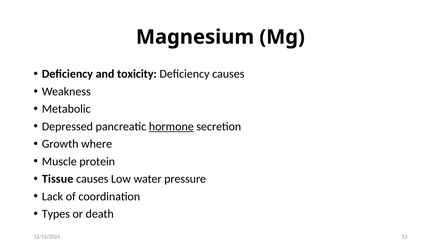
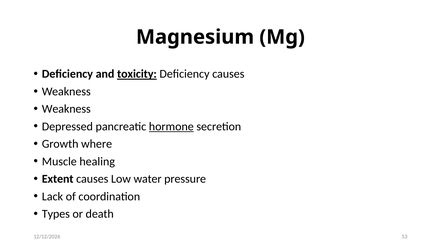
toxicity underline: none -> present
Metabolic at (66, 109): Metabolic -> Weakness
protein: protein -> healing
Tissue: Tissue -> Extent
